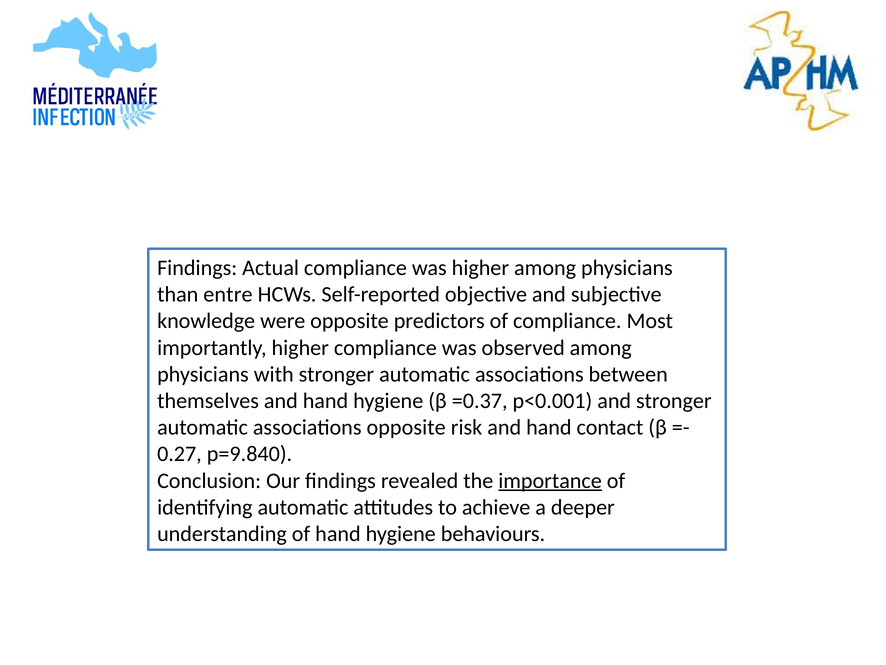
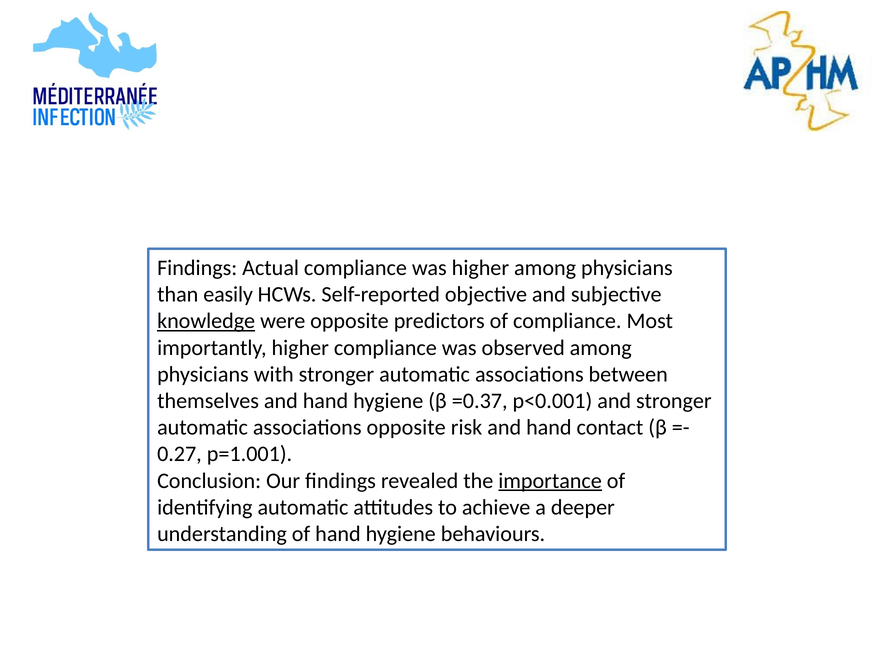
entre: entre -> easily
knowledge underline: none -> present
p=9.840: p=9.840 -> p=1.001
